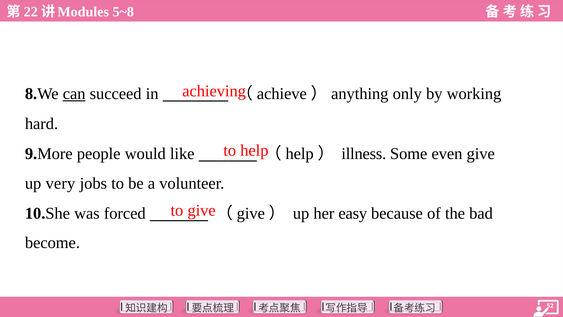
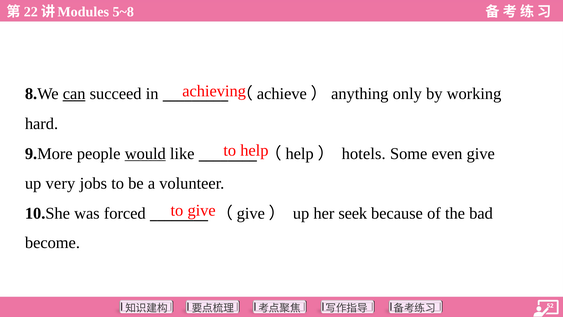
would underline: none -> present
illness: illness -> hotels
easy: easy -> seek
